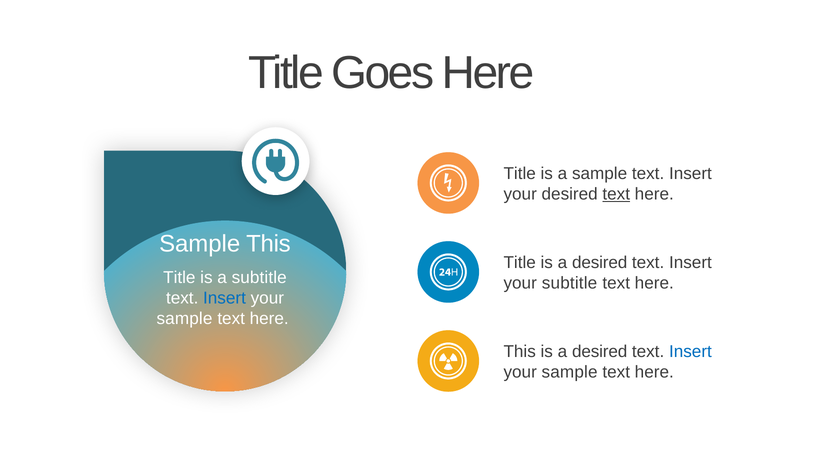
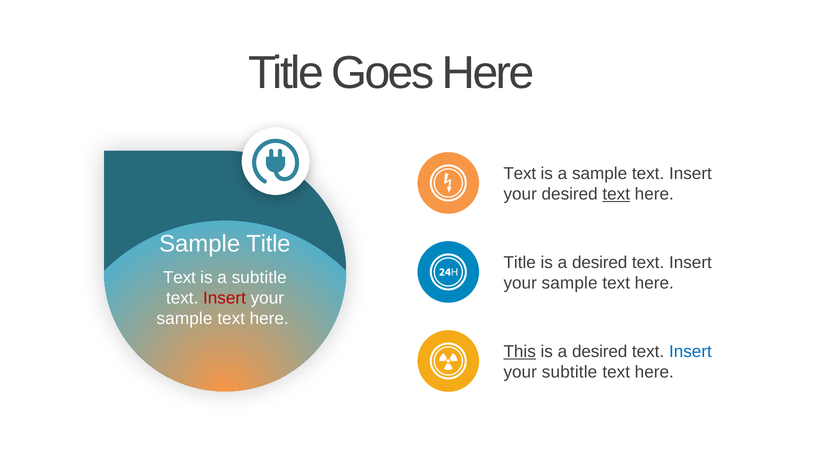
Title at (520, 174): Title -> Text
Sample This: This -> Title
Title at (179, 278): Title -> Text
subtitle at (570, 283): subtitle -> sample
Insert at (224, 298) colour: blue -> red
This at (520, 351) underline: none -> present
sample at (570, 372): sample -> subtitle
